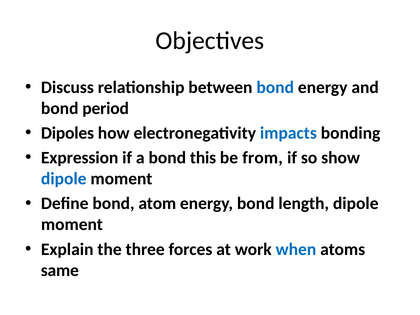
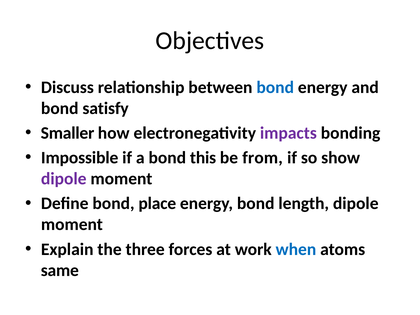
period: period -> satisfy
Dipoles: Dipoles -> Smaller
impacts colour: blue -> purple
Expression: Expression -> Impossible
dipole at (64, 179) colour: blue -> purple
atom: atom -> place
